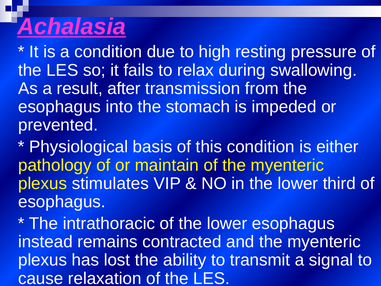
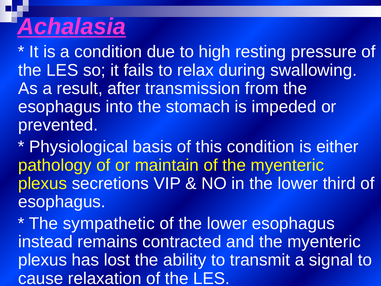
stimulates: stimulates -> secretions
intrathoracic: intrathoracic -> sympathetic
